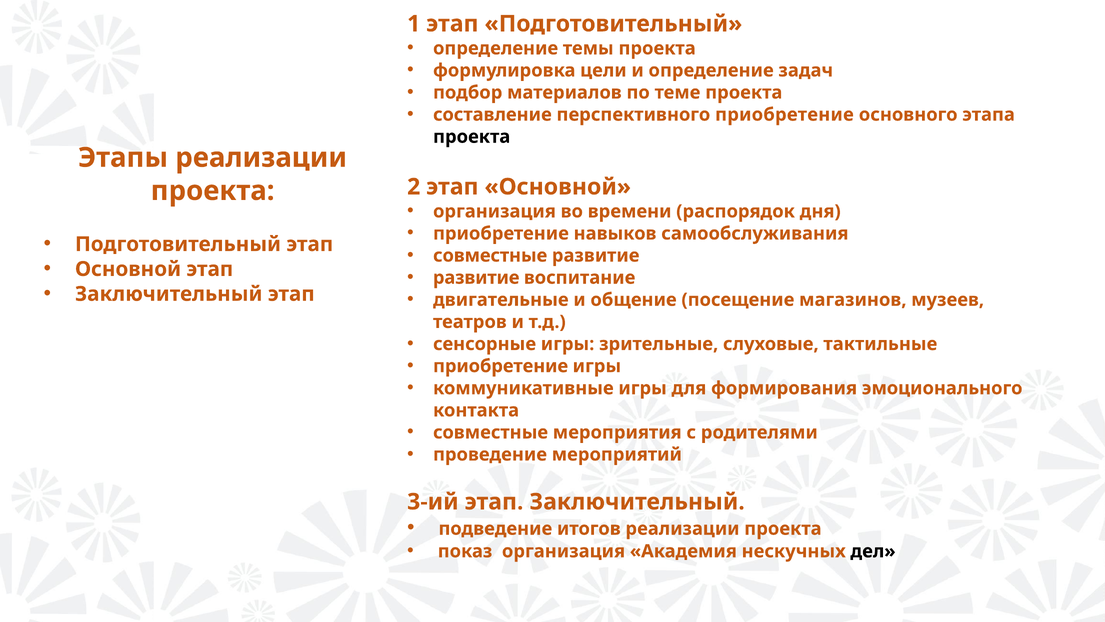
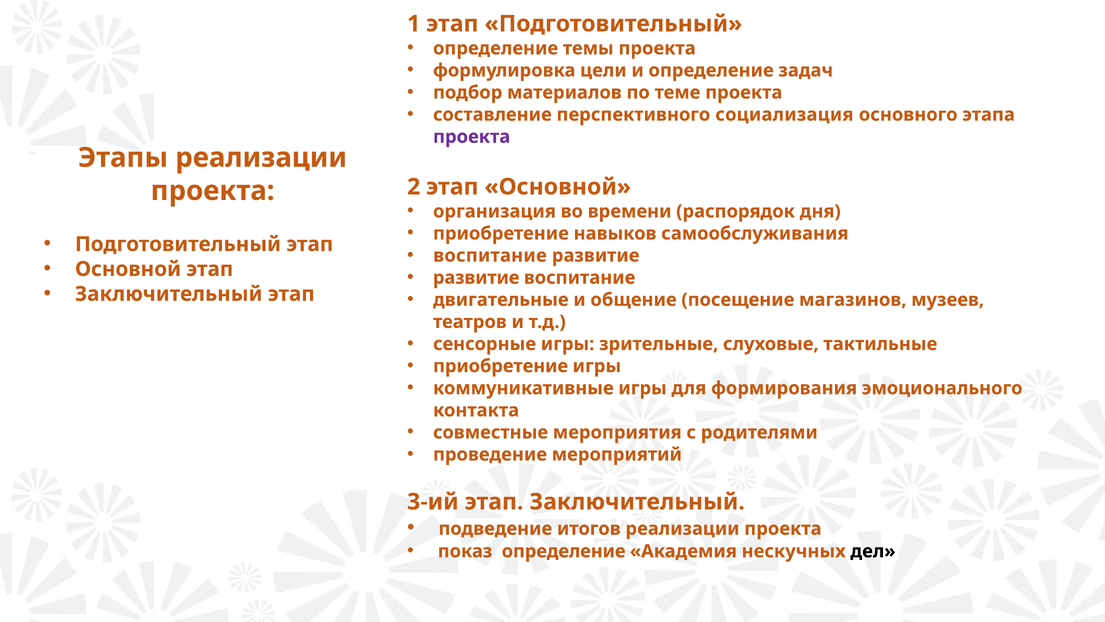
перспективного приобретение: приобретение -> социализация
проекта at (472, 137) colour: black -> purple
совместные at (490, 255): совместные -> воспитание
показ организация: организация -> определение
